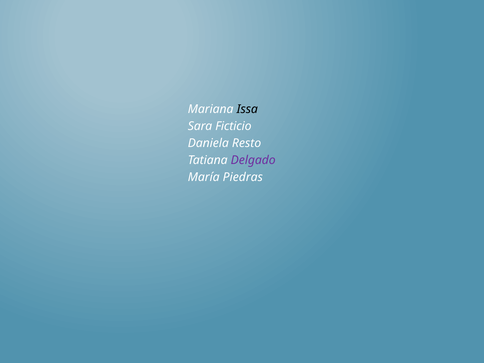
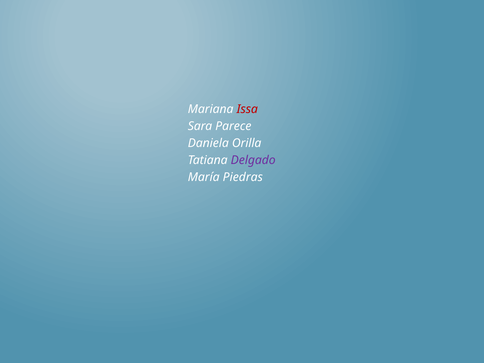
Issa colour: black -> red
Ficticio: Ficticio -> Parece
Resto: Resto -> Orilla
